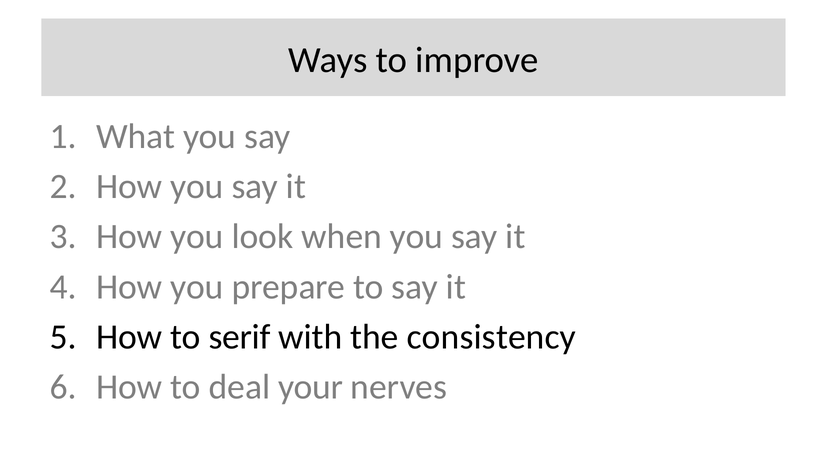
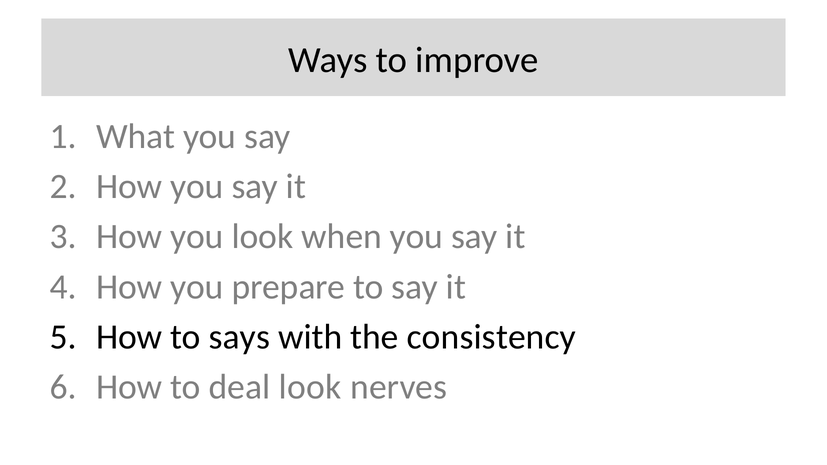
serif: serif -> says
deal your: your -> look
